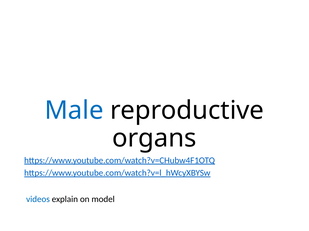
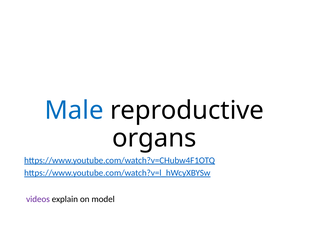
videos colour: blue -> purple
